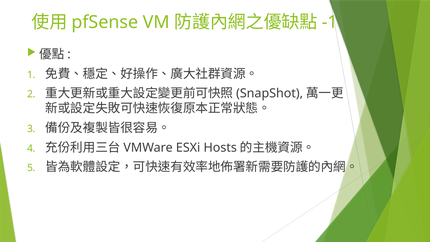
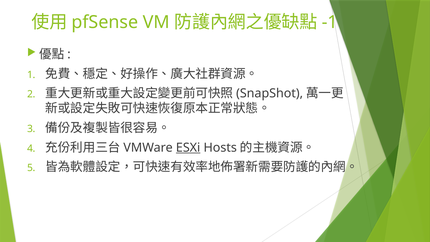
ESXi underline: none -> present
